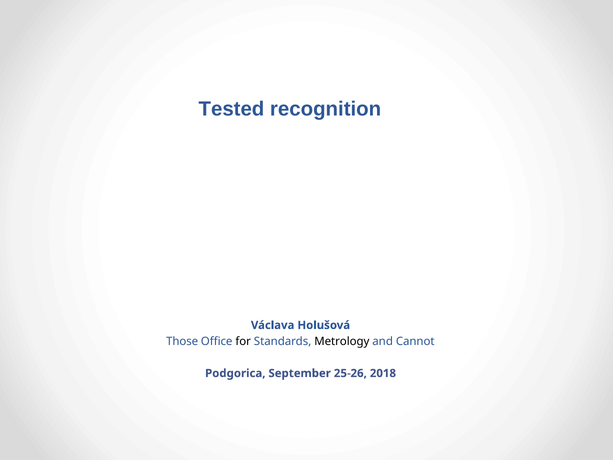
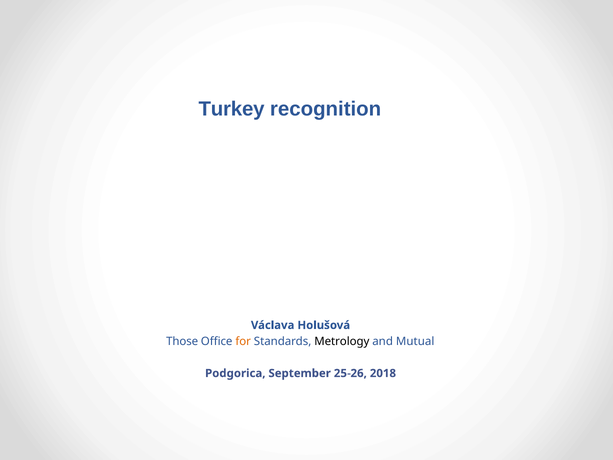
Tested: Tested -> Turkey
for colour: black -> orange
Cannot: Cannot -> Mutual
